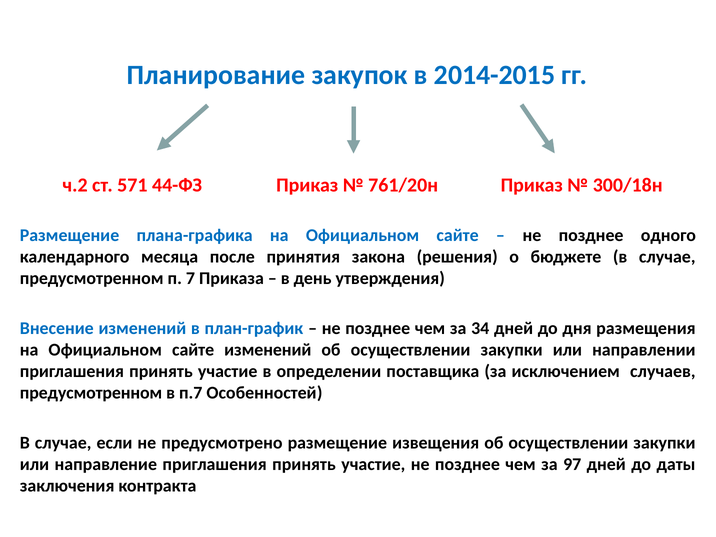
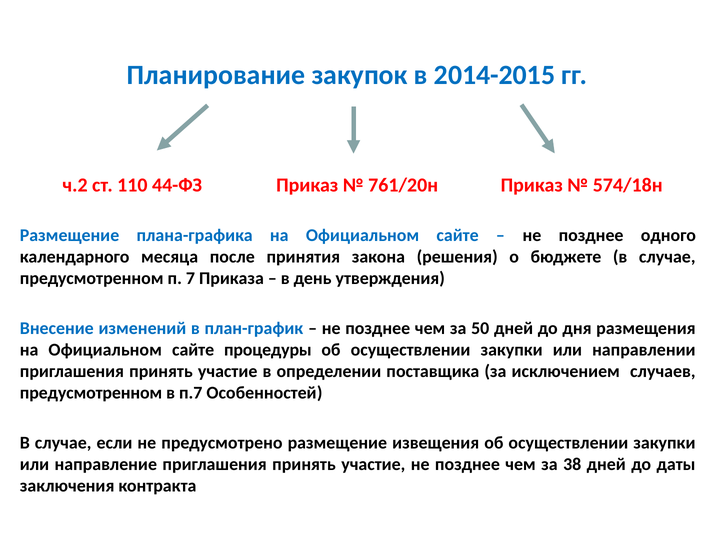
571: 571 -> 110
300/18н: 300/18н -> 574/18н
34: 34 -> 50
сайте изменений: изменений -> процедуры
97: 97 -> 38
